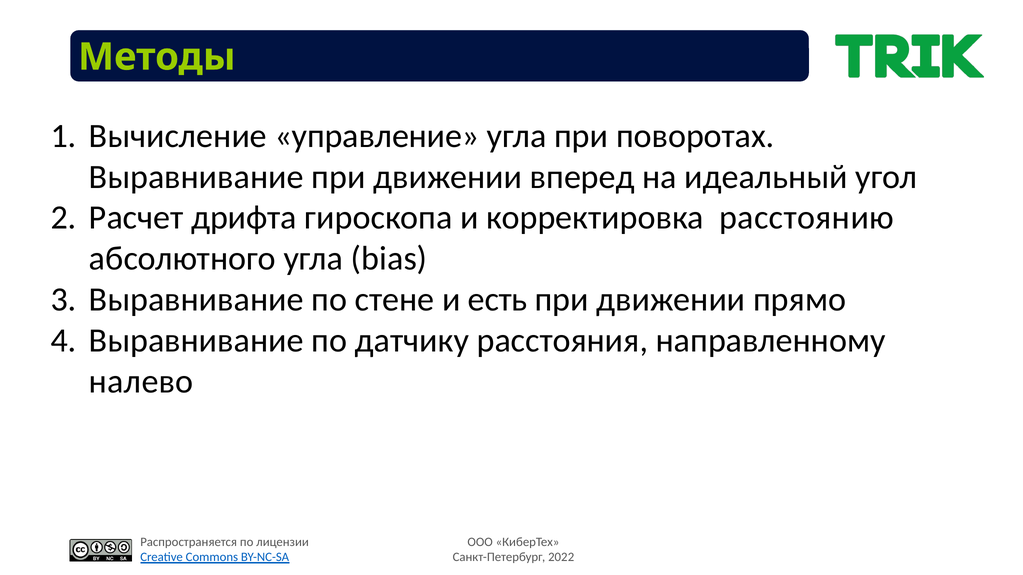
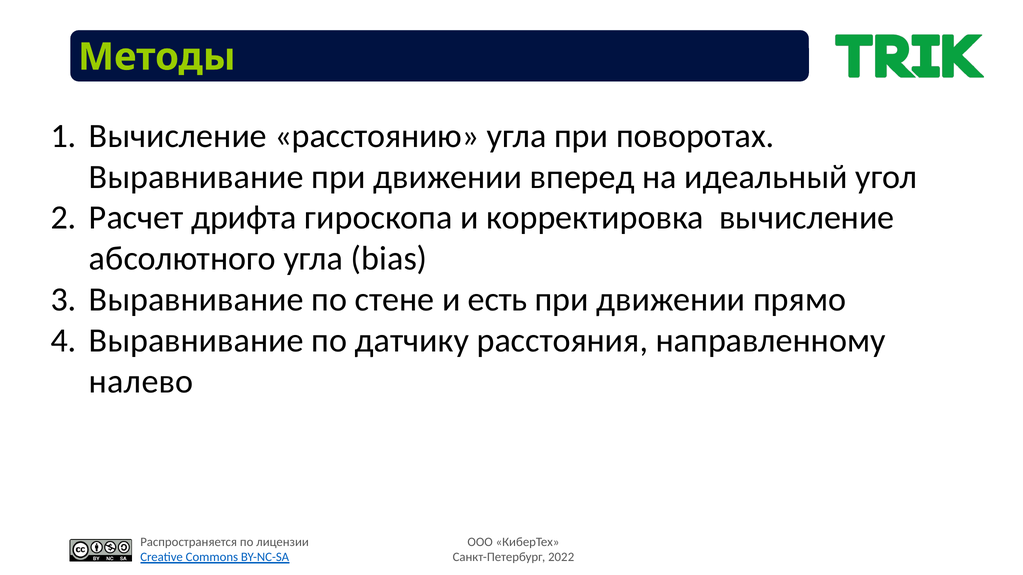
управление: управление -> расстоянию
корректировка расстоянию: расстоянию -> вычисление
